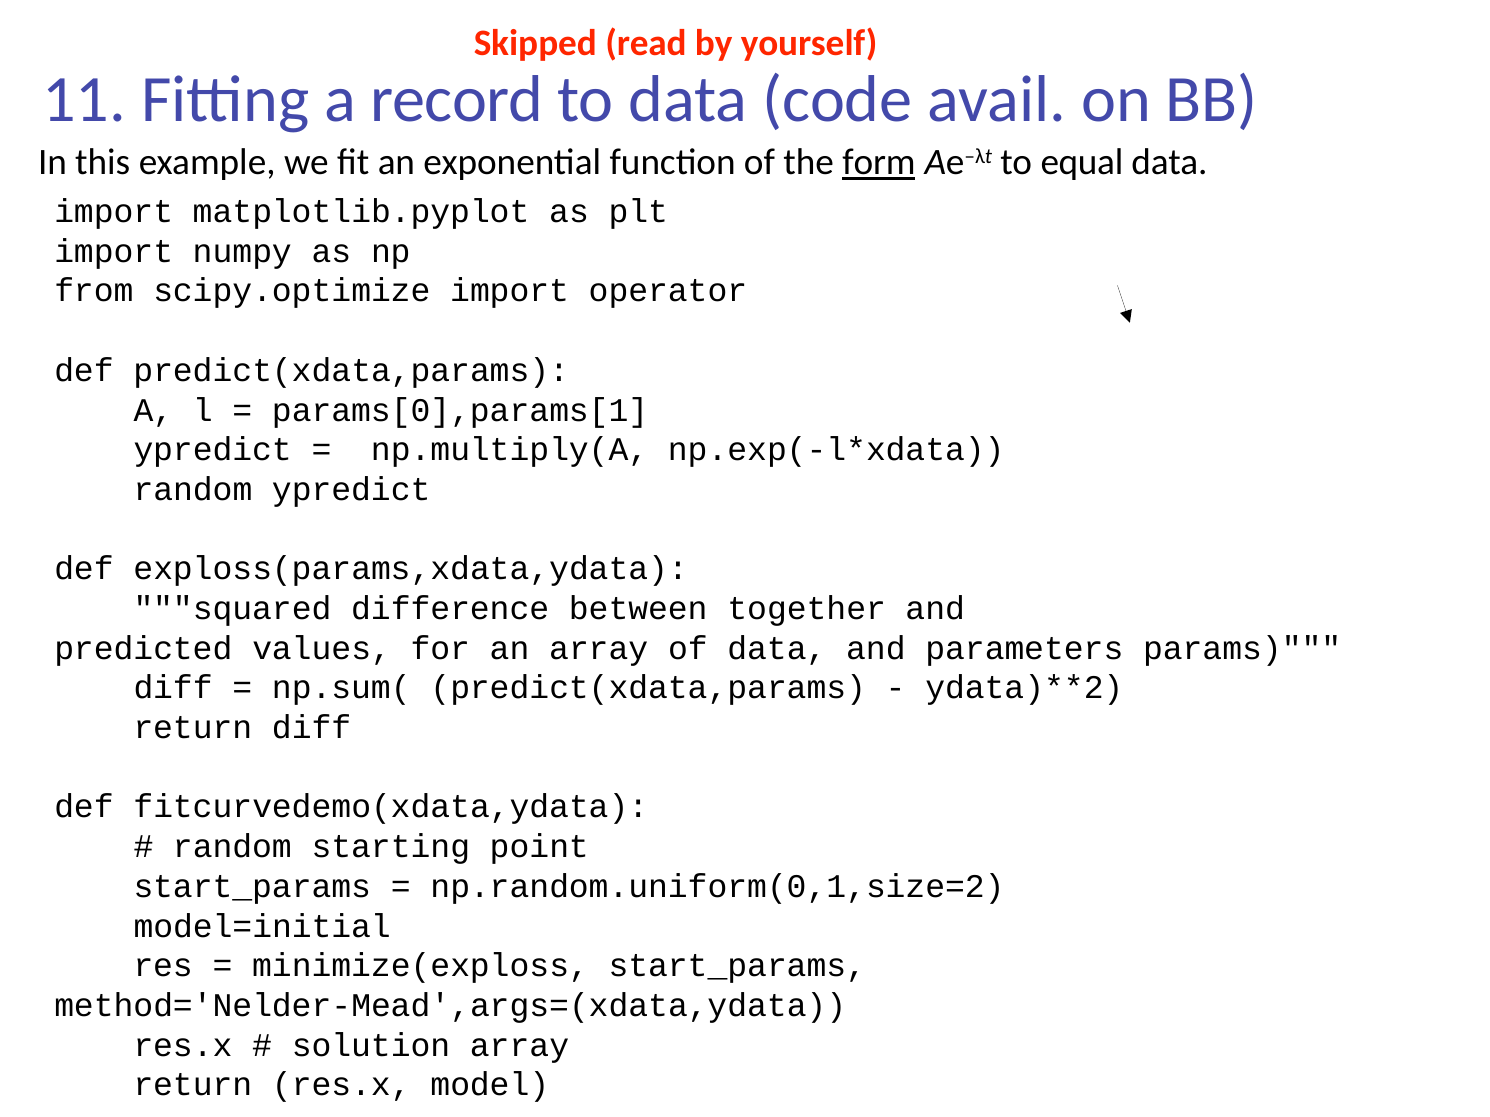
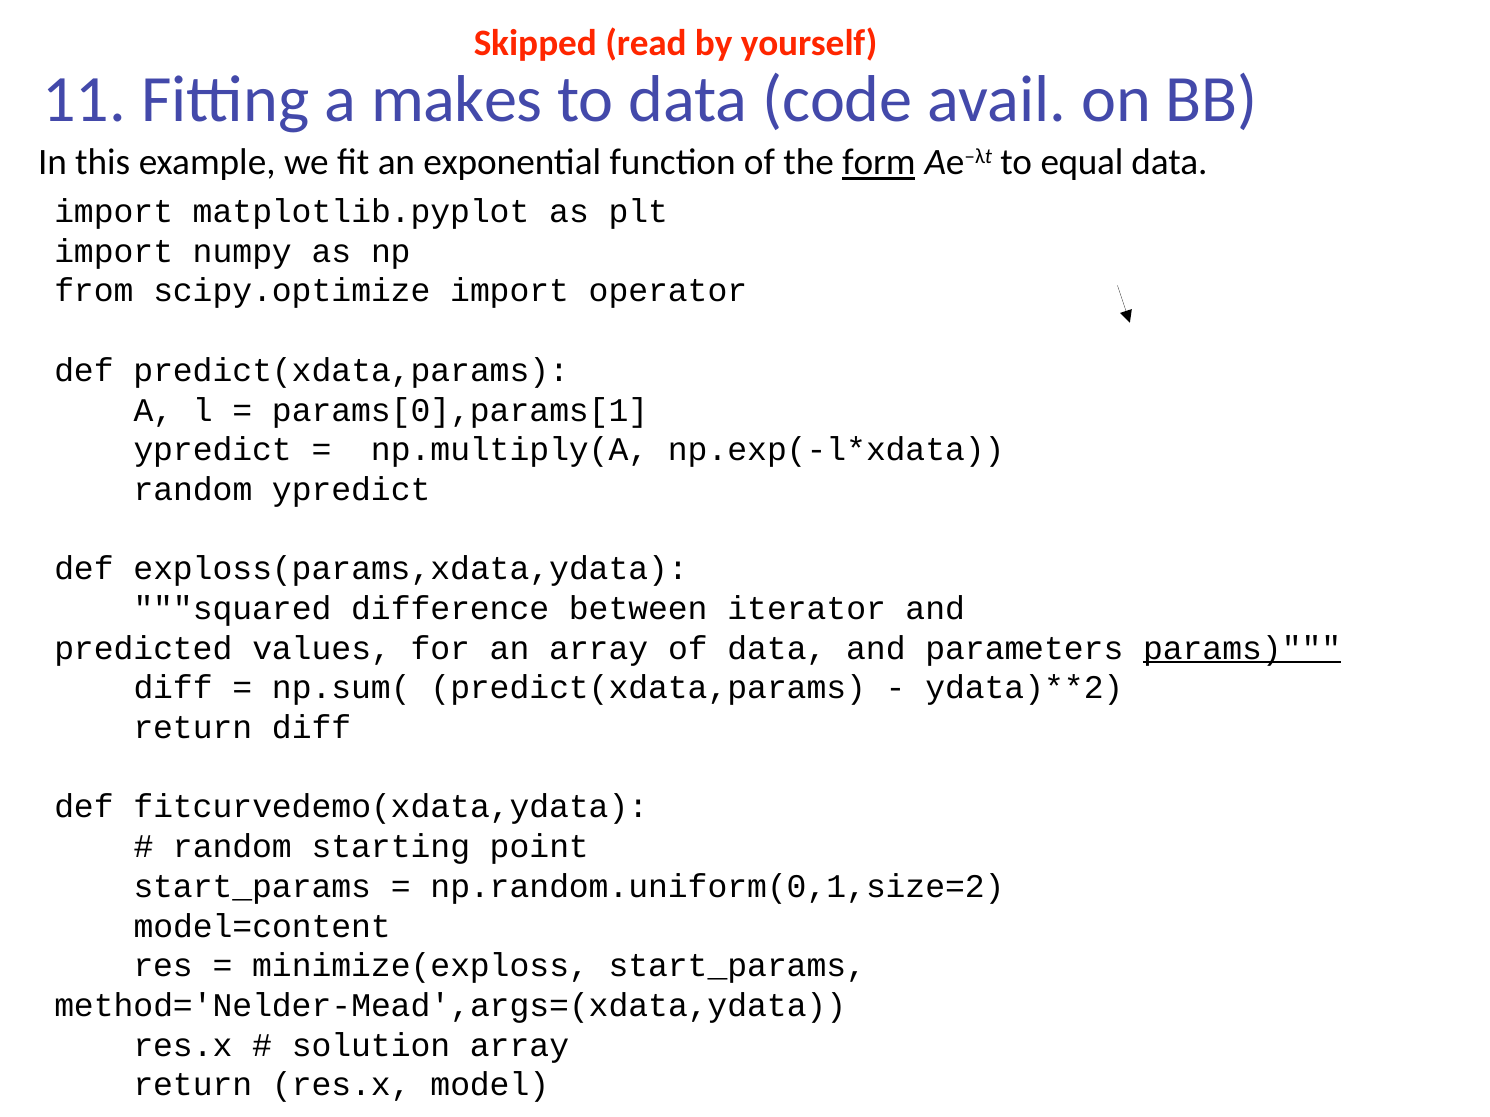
record: record -> makes
together: together -> iterator
params underline: none -> present
model=initial: model=initial -> model=content
